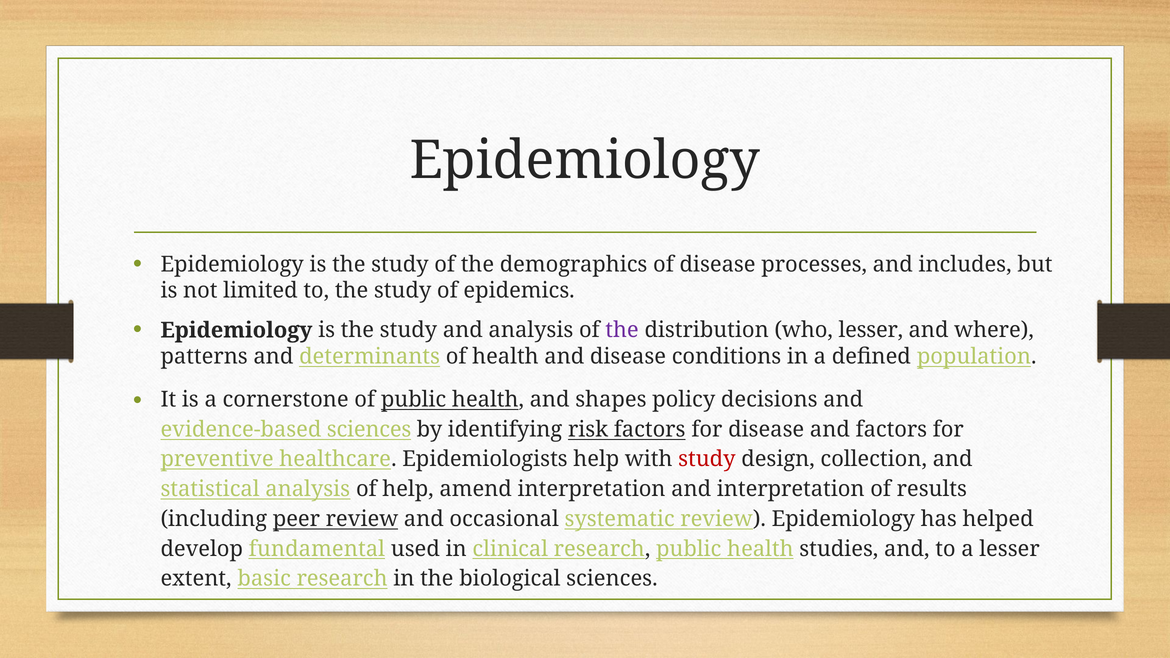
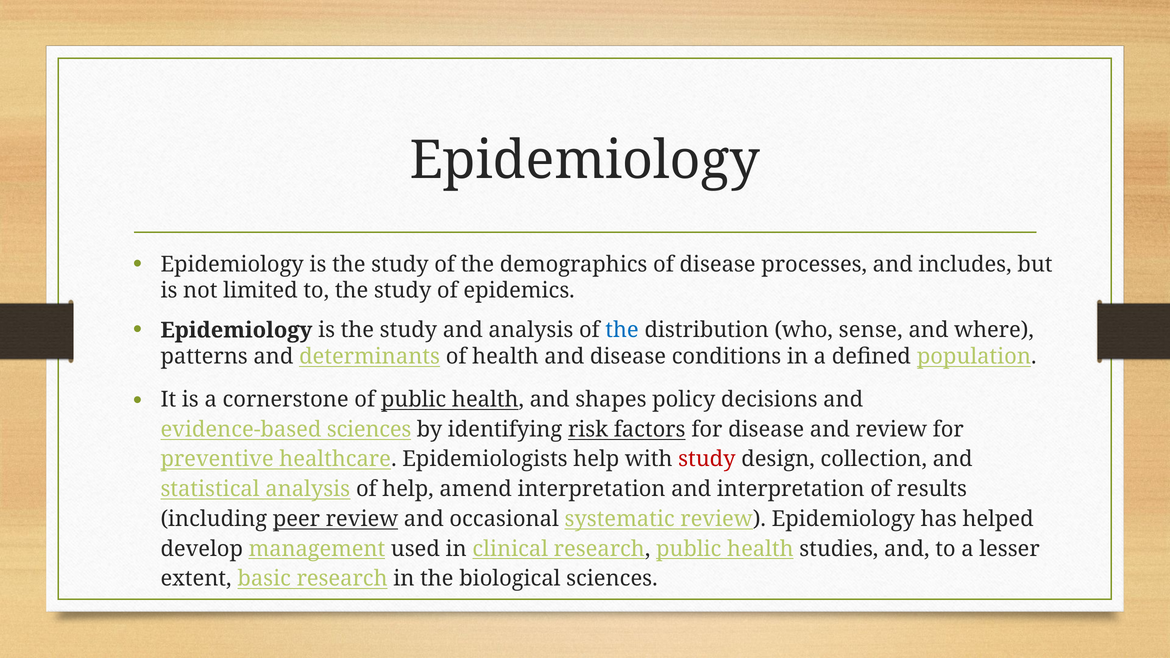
the at (622, 330) colour: purple -> blue
who lesser: lesser -> sense
and factors: factors -> review
fundamental: fundamental -> management
